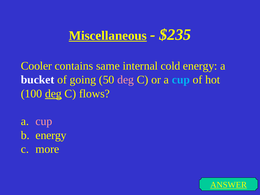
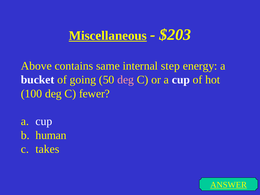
$235: $235 -> $203
Cooler: Cooler -> Above
cold: cold -> step
cup at (181, 80) colour: light blue -> white
deg at (53, 94) underline: present -> none
flows: flows -> fewer
cup at (44, 121) colour: pink -> white
energy at (51, 135): energy -> human
more: more -> takes
